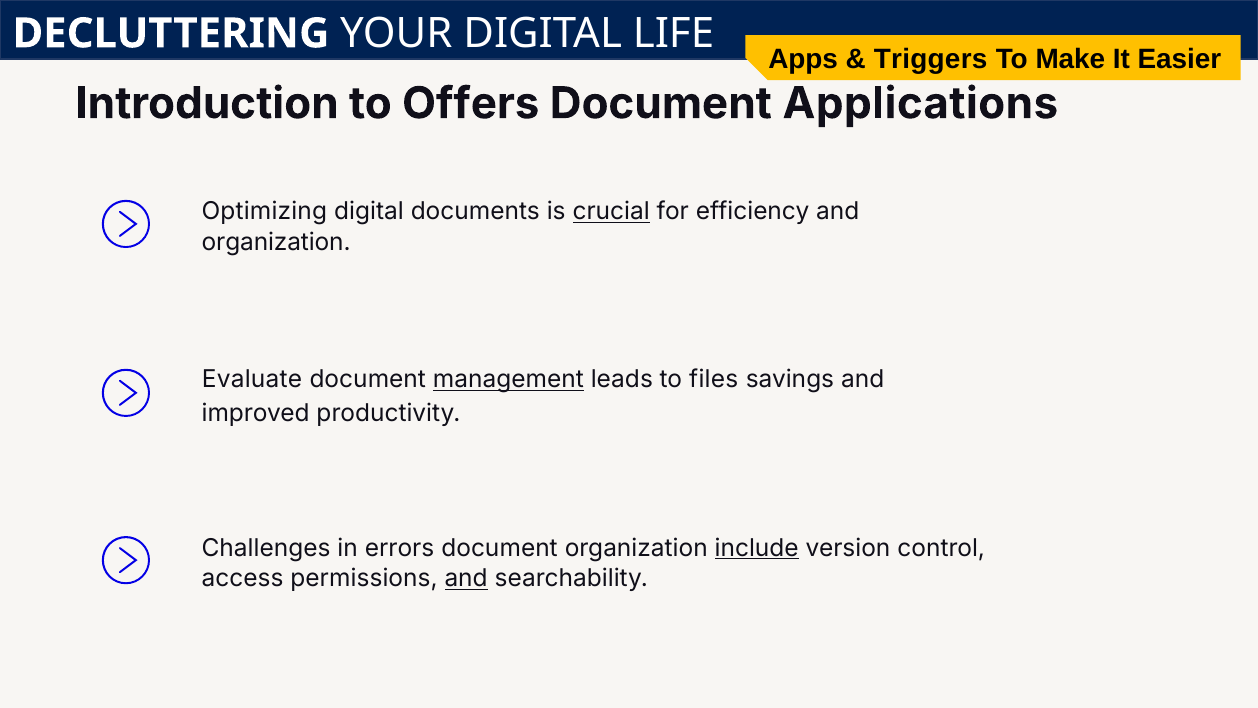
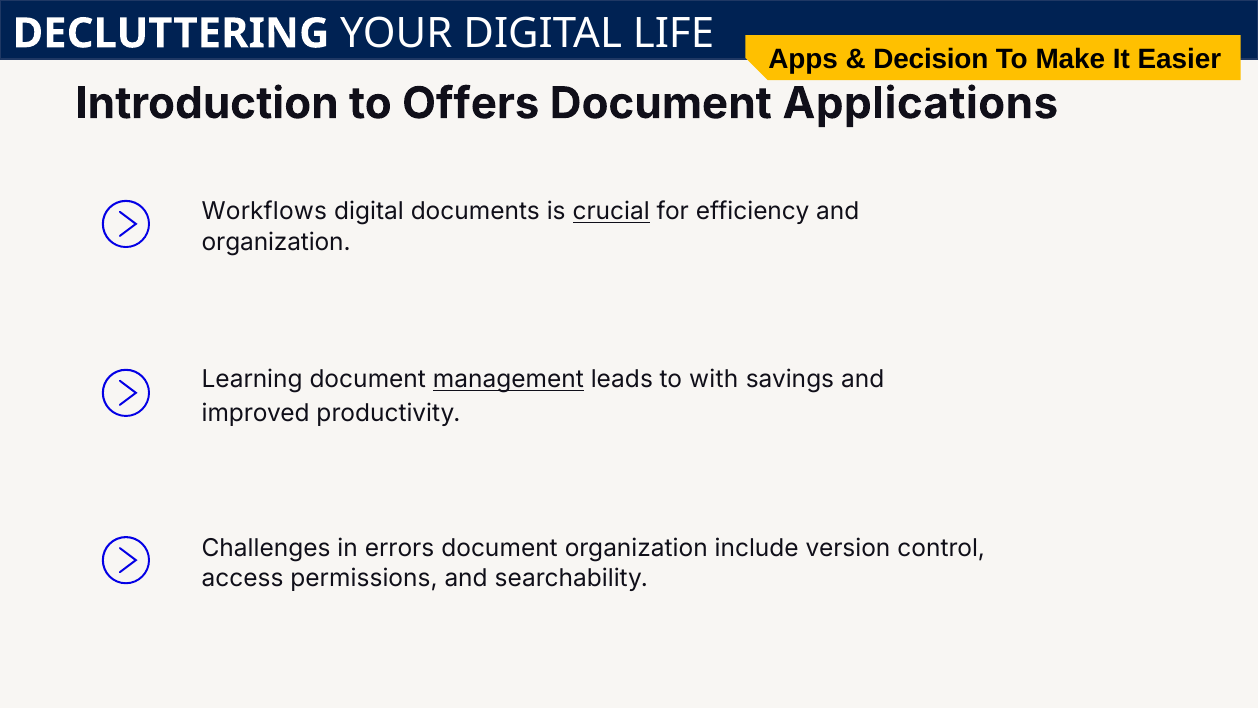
Triggers: Triggers -> Decision
Optimizing: Optimizing -> Workflows
Evaluate: Evaluate -> Learning
files: files -> with
include underline: present -> none
and at (466, 579) underline: present -> none
